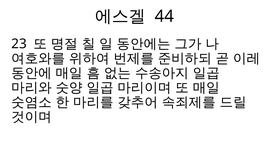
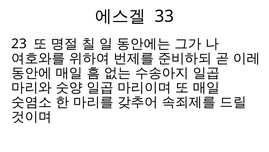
44: 44 -> 33
